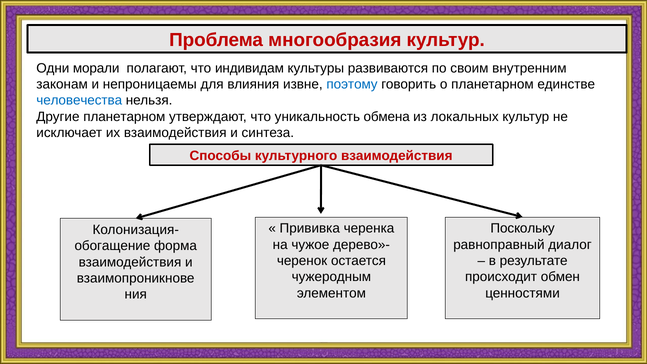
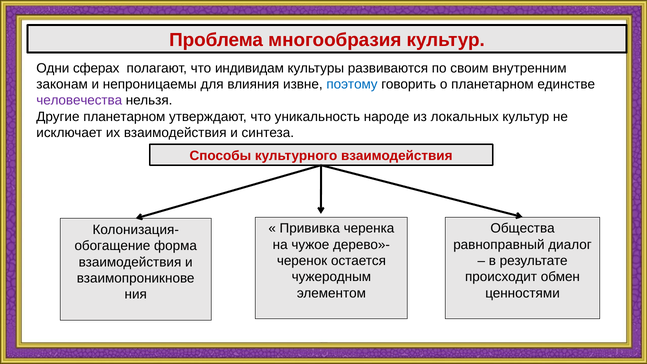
морали: морали -> сферах
человечества colour: blue -> purple
обмена: обмена -> народе
Поскольку: Поскольку -> Общества
